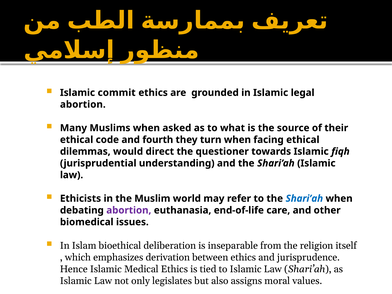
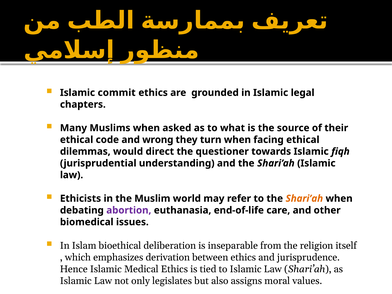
abortion at (83, 104): abortion -> chapters
fourth: fourth -> wrong
Shari’ah at (304, 199) colour: blue -> orange
